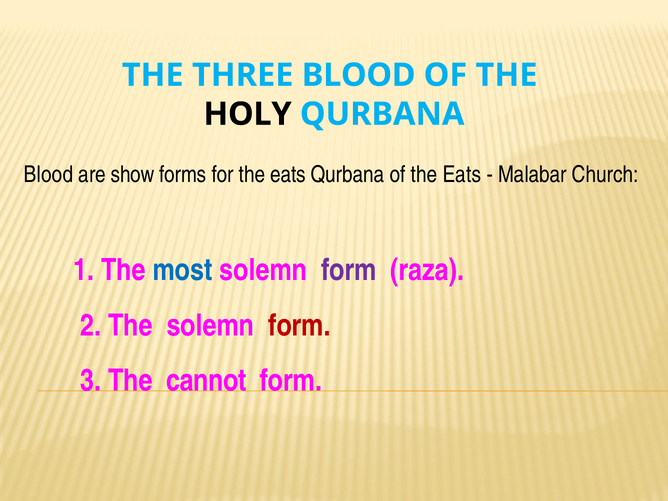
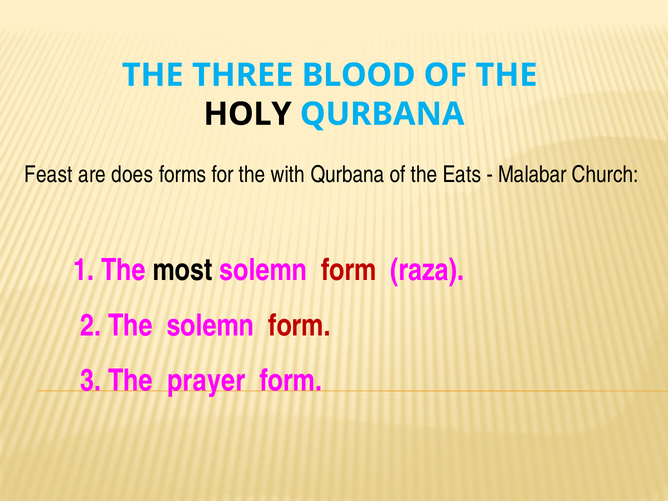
Blood at (48, 175): Blood -> Feast
show: show -> does
for the eats: eats -> with
most colour: blue -> black
form at (349, 270) colour: purple -> red
cannot: cannot -> prayer
